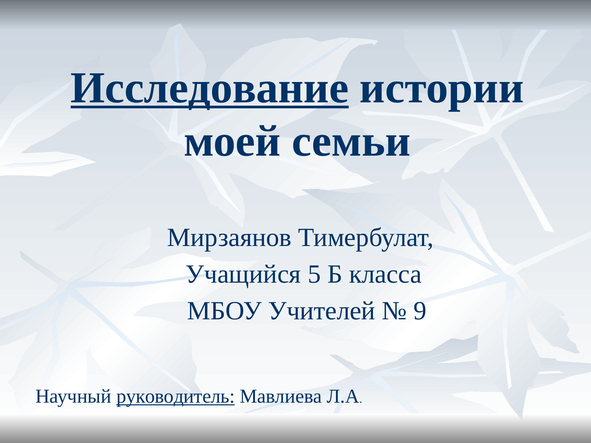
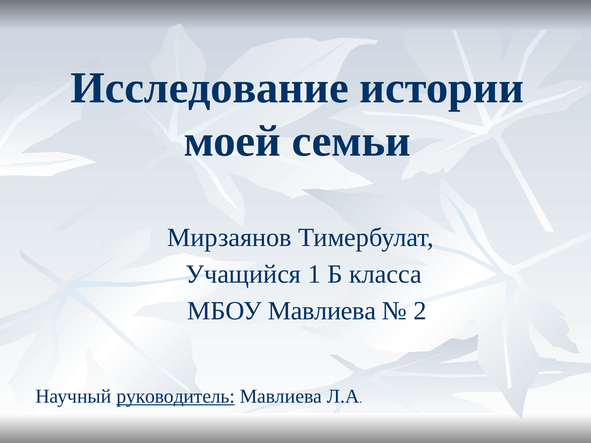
Исследование underline: present -> none
5: 5 -> 1
МБОУ Учителей: Учителей -> Мавлиева
9: 9 -> 2
